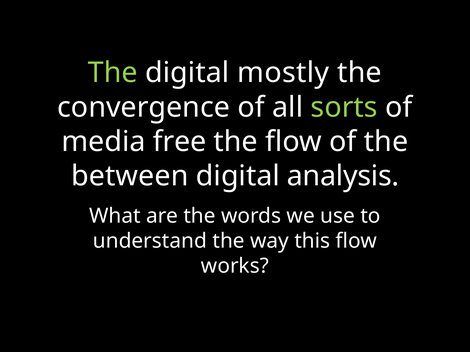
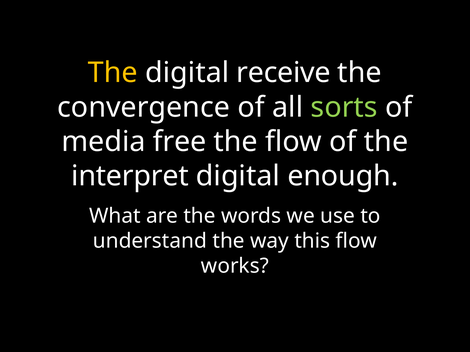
The at (113, 73) colour: light green -> yellow
mostly: mostly -> receive
between: between -> interpret
analysis: analysis -> enough
